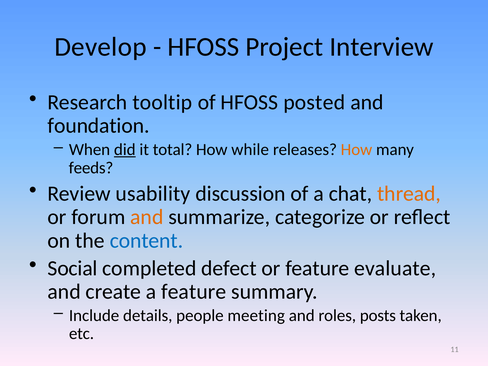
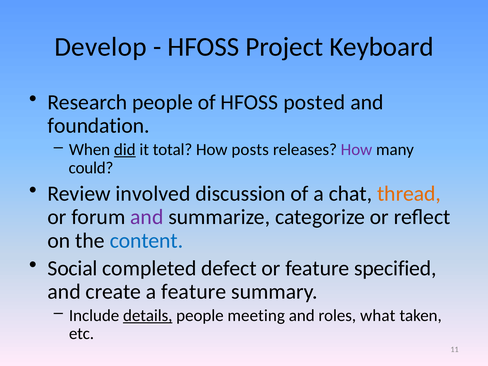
Interview: Interview -> Keyboard
Research tooltip: tooltip -> people
while: while -> posts
How at (356, 149) colour: orange -> purple
feeds: feeds -> could
usability: usability -> involved
and at (147, 217) colour: orange -> purple
evaluate: evaluate -> specified
details underline: none -> present
posts: posts -> what
